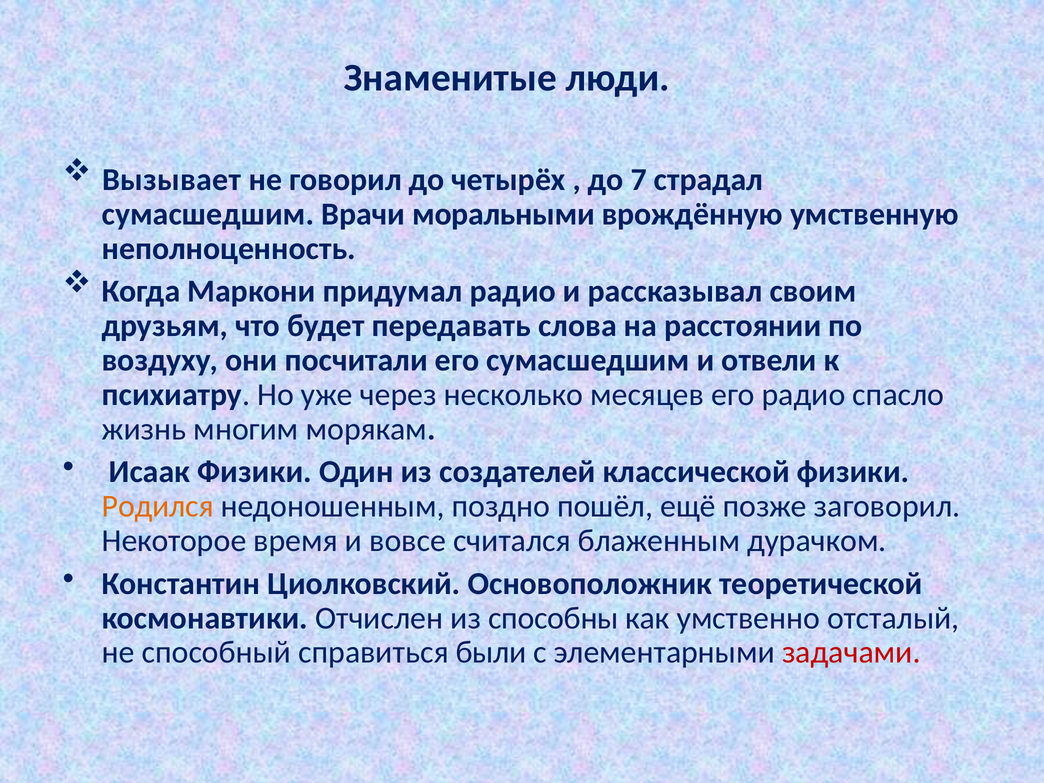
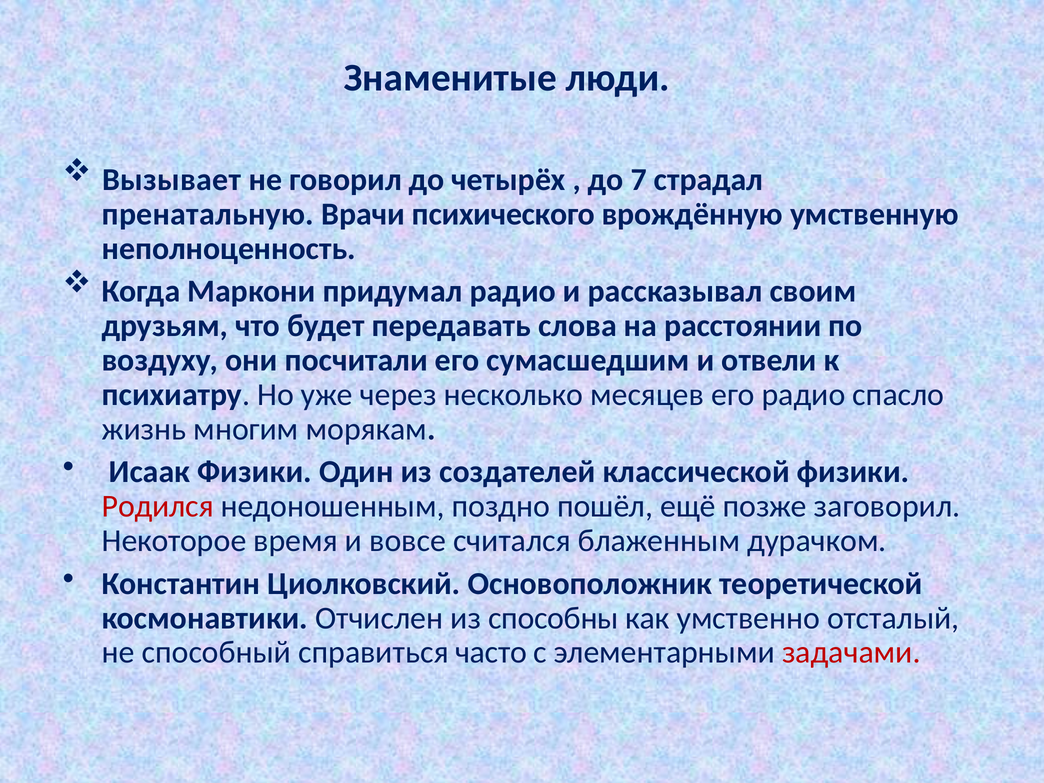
сумасшедшим at (208, 214): сумасшедшим -> пренатальную
моральными: моральными -> психического
Родился colour: orange -> red
были: были -> часто
